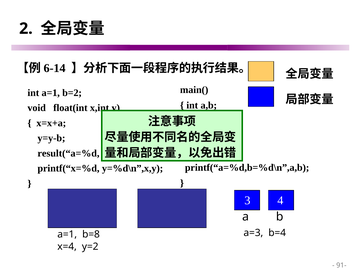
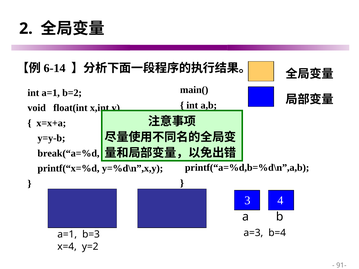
result(“a=%d: result(“a=%d -> break(“a=%d
b=8: b=8 -> b=3
